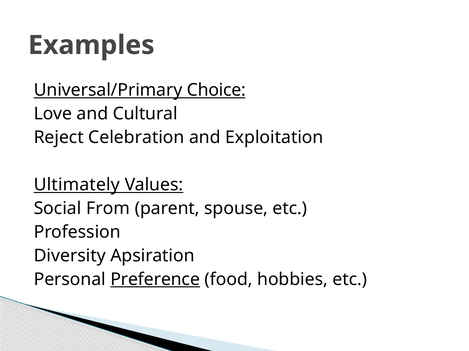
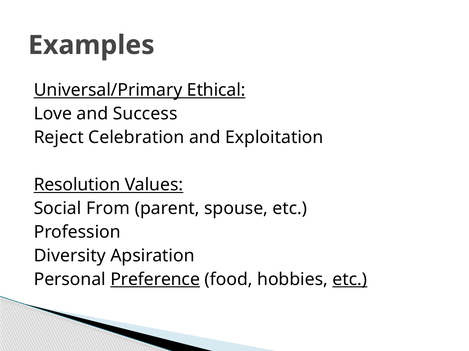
Choice: Choice -> Ethical
Cultural: Cultural -> Success
Ultimately: Ultimately -> Resolution
etc at (350, 280) underline: none -> present
